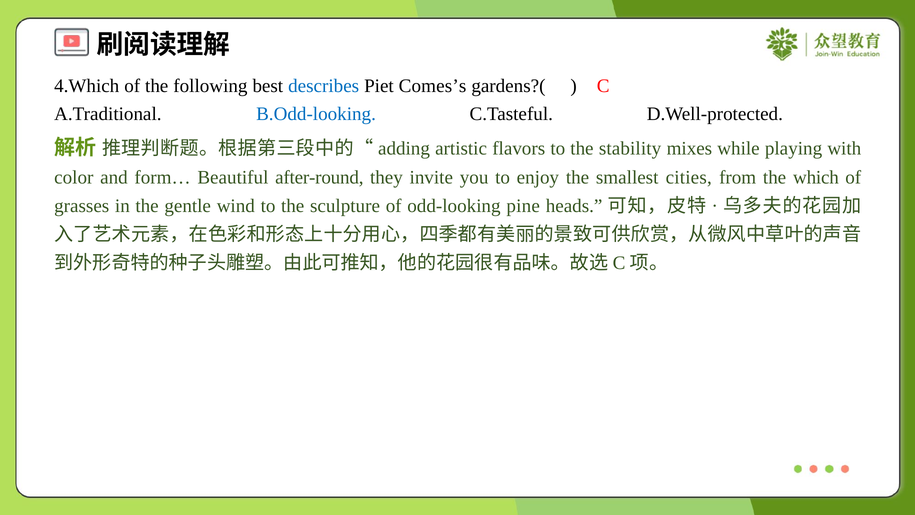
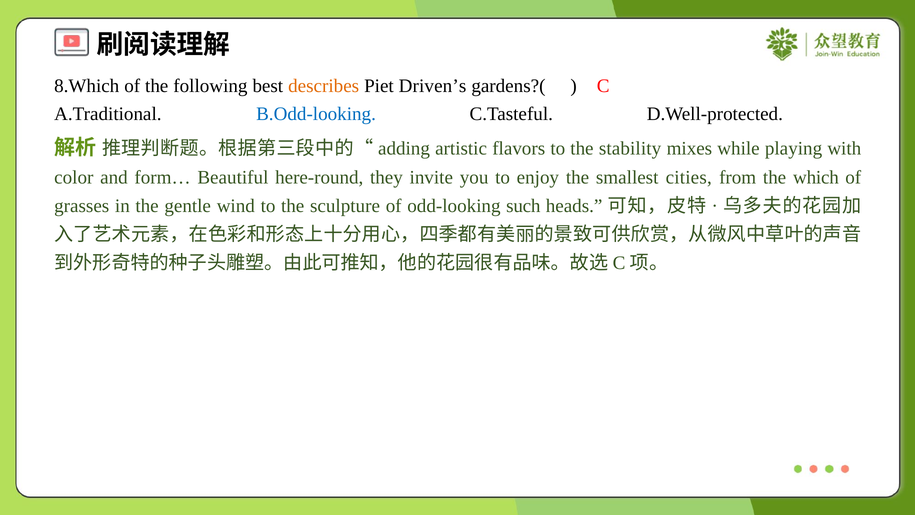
4.Which: 4.Which -> 8.Which
describes colour: blue -> orange
Comes’s: Comes’s -> Driven’s
after-round: after-round -> here-round
pine: pine -> such
